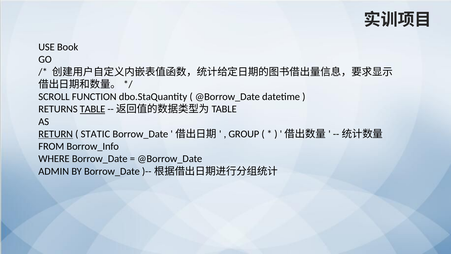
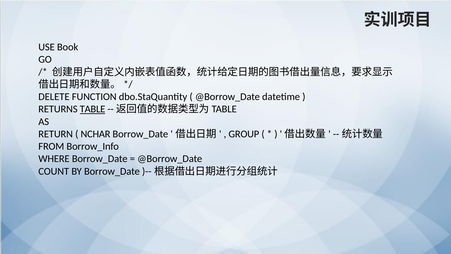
SCROLL: SCROLL -> DELETE
RETURN underline: present -> none
STATIC: STATIC -> NCHAR
ADMIN: ADMIN -> COUNT
